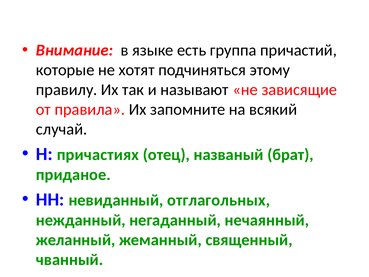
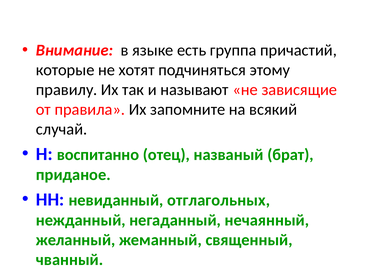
причастиях: причастиях -> воспитанно
